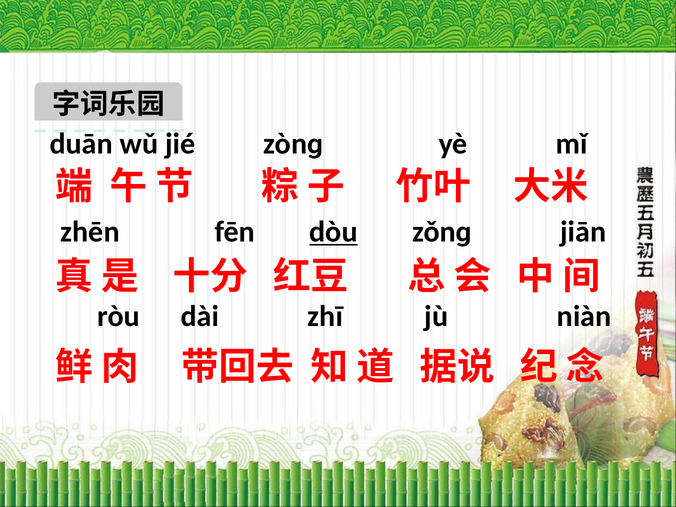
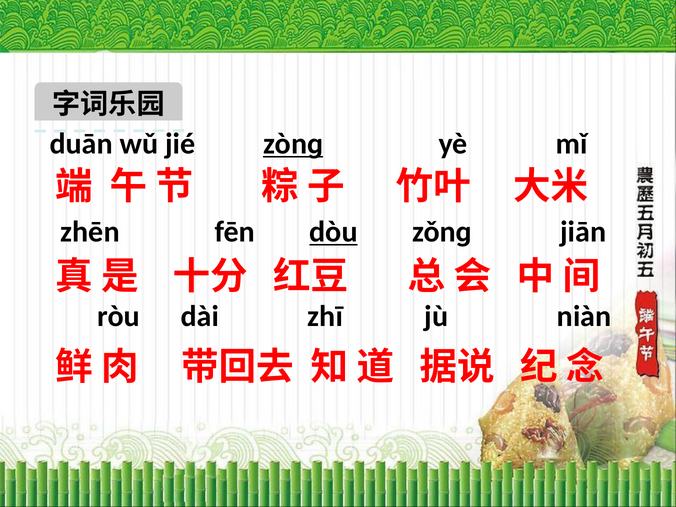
zònɡ underline: none -> present
